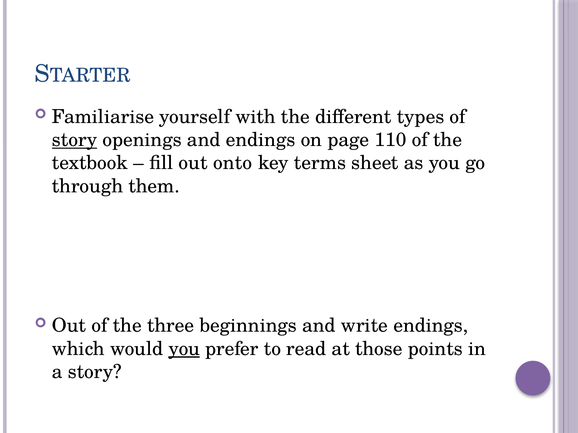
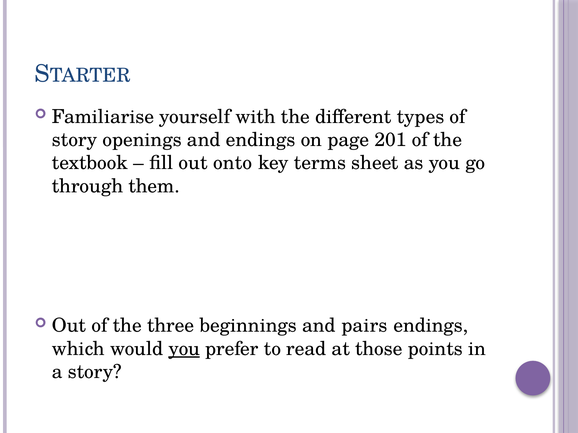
story at (74, 140) underline: present -> none
110: 110 -> 201
write: write -> pairs
